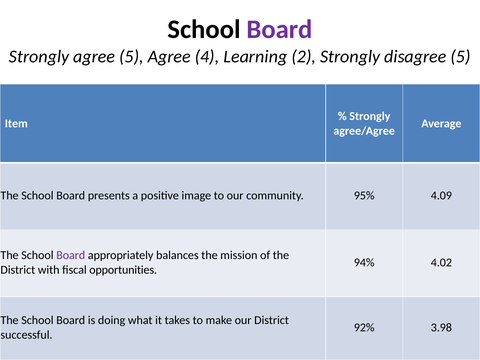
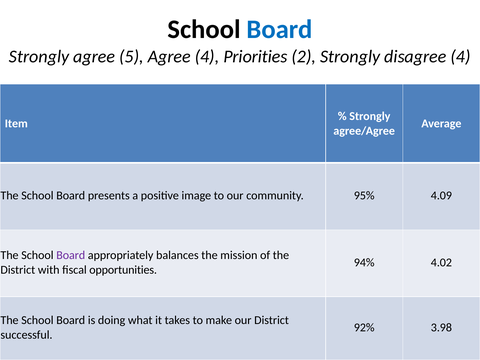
Board at (280, 29) colour: purple -> blue
Learning: Learning -> Priorities
disagree 5: 5 -> 4
